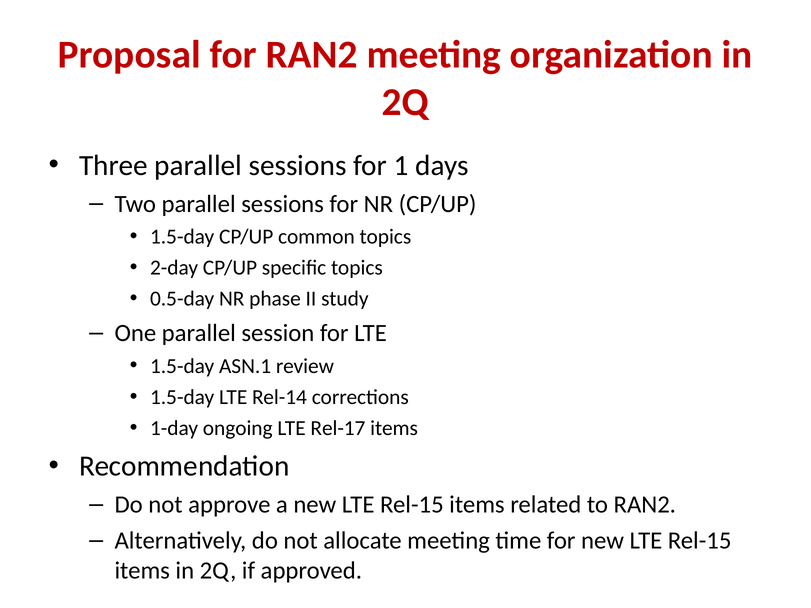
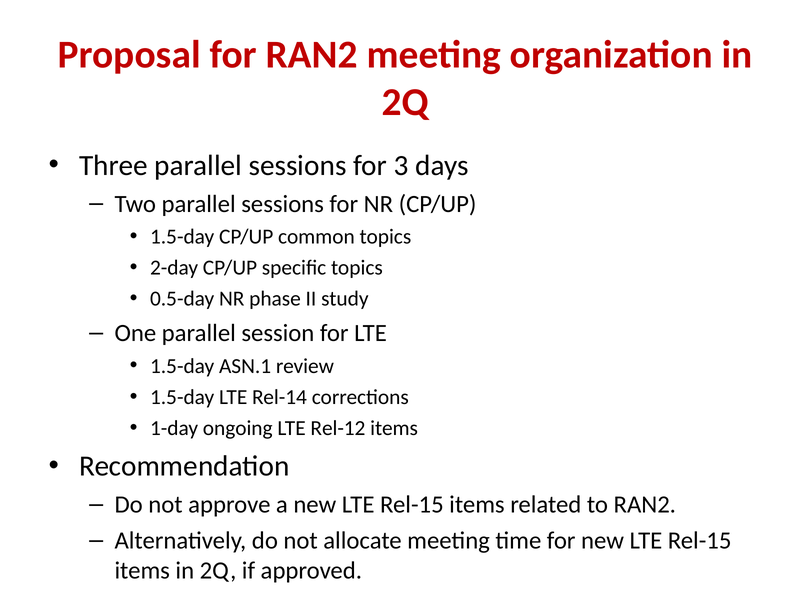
1: 1 -> 3
Rel-17: Rel-17 -> Rel-12
